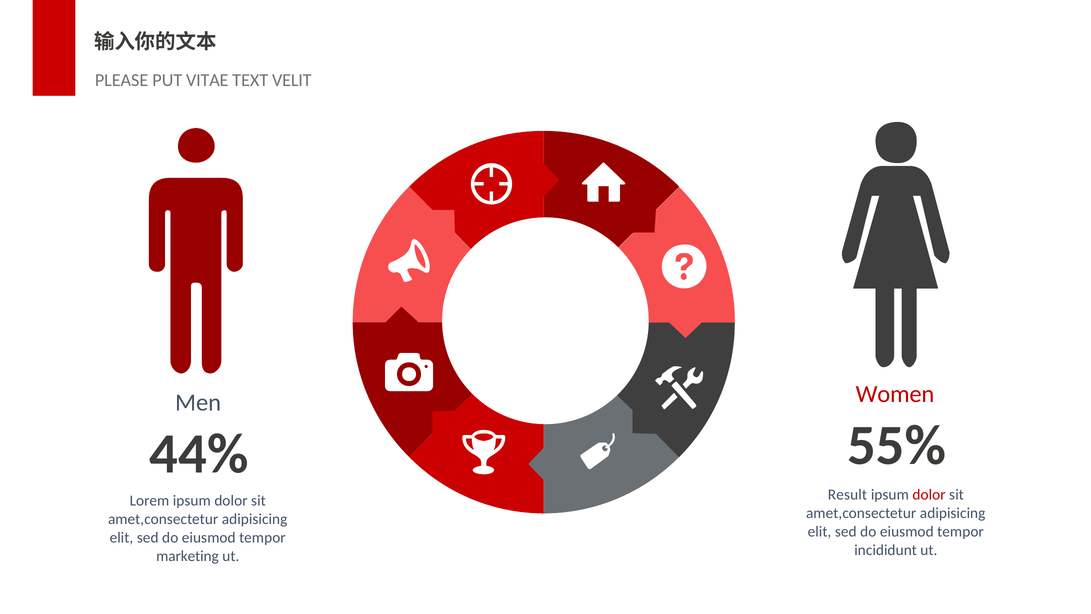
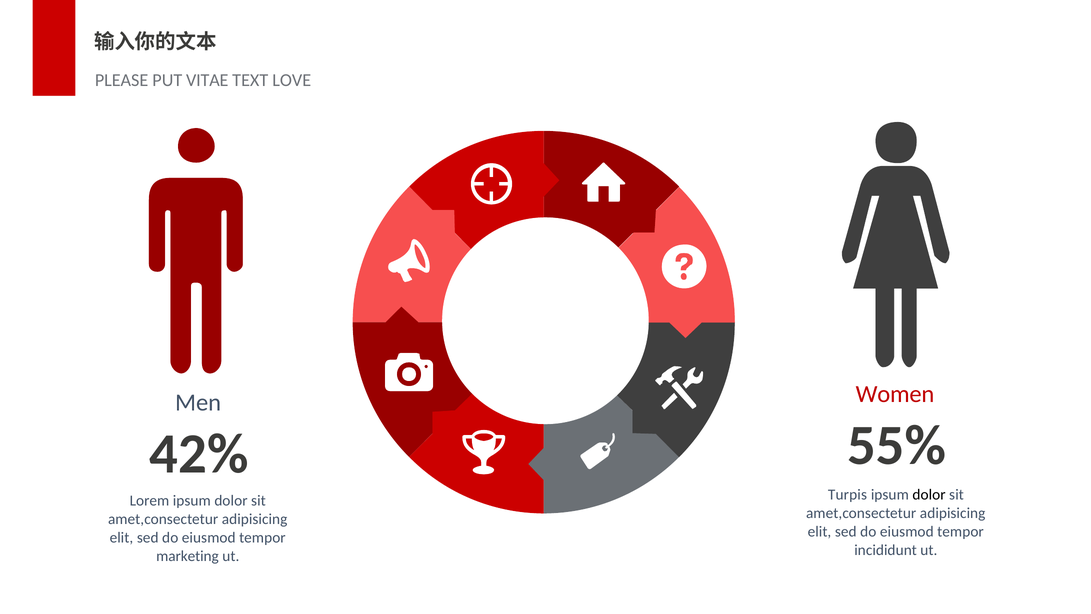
VELIT: VELIT -> LOVE
44%: 44% -> 42%
Result: Result -> Turpis
dolor at (929, 495) colour: red -> black
